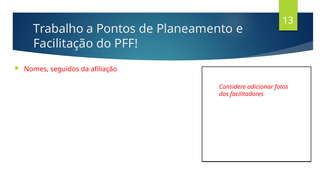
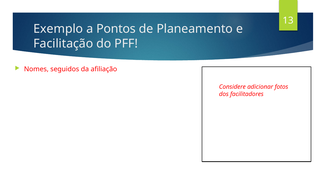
Trabalho: Trabalho -> Exemplo
